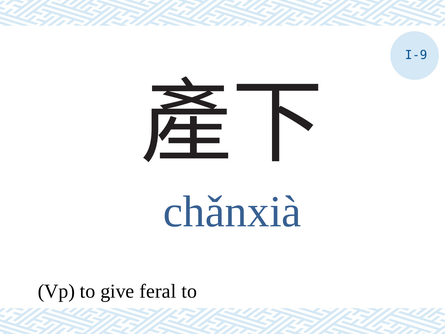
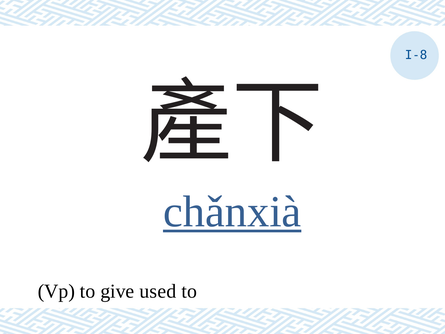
I-9: I-9 -> I-8
chǎnxià underline: none -> present
feral: feral -> used
